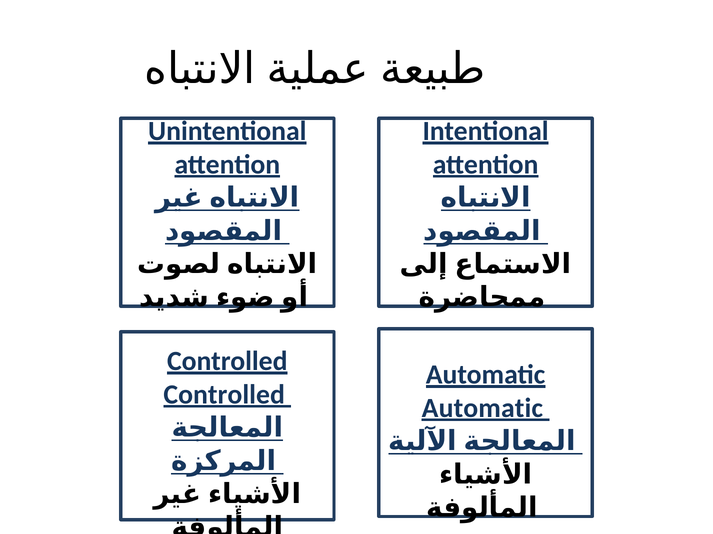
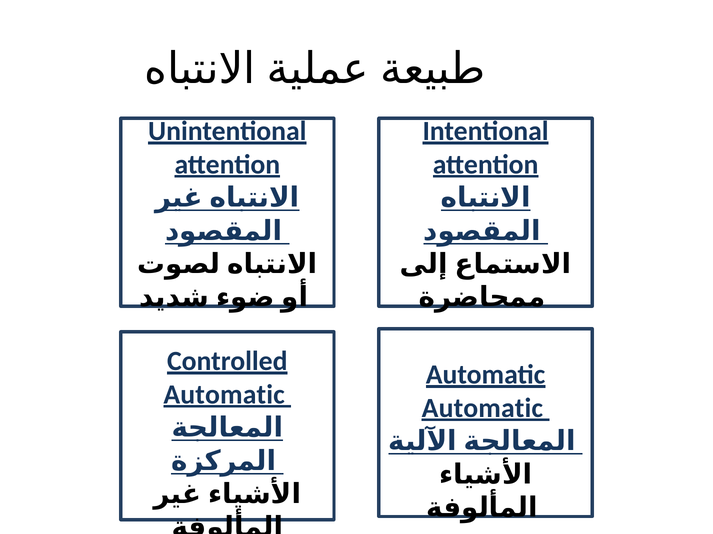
Controlled at (224, 395): Controlled -> Automatic
